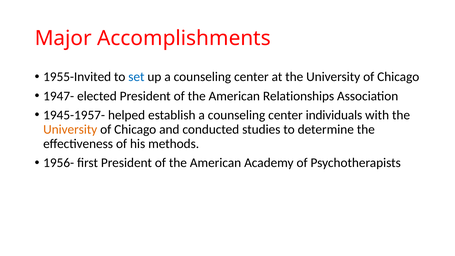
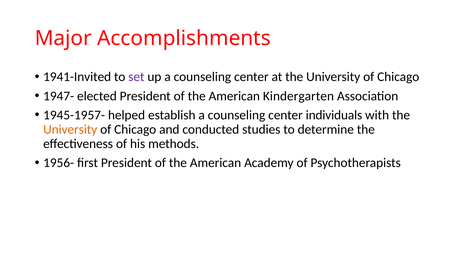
1955-Invited: 1955-Invited -> 1941-Invited
set colour: blue -> purple
Relationships: Relationships -> Kindergarten
